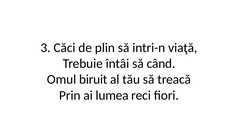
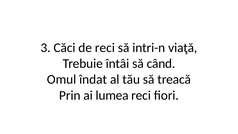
de plin: plin -> reci
biruit: biruit -> îndat
